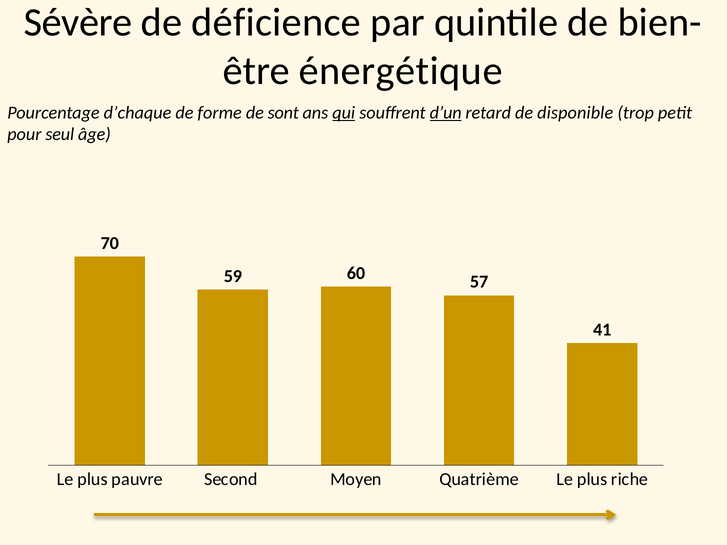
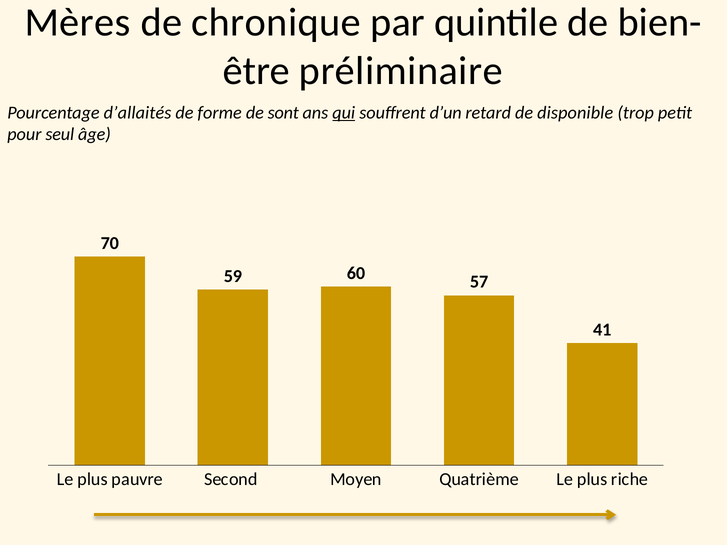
Sévère: Sévère -> Mères
déficience: déficience -> chronique
énergétique: énergétique -> préliminaire
d’chaque: d’chaque -> d’allaités
d’un underline: present -> none
